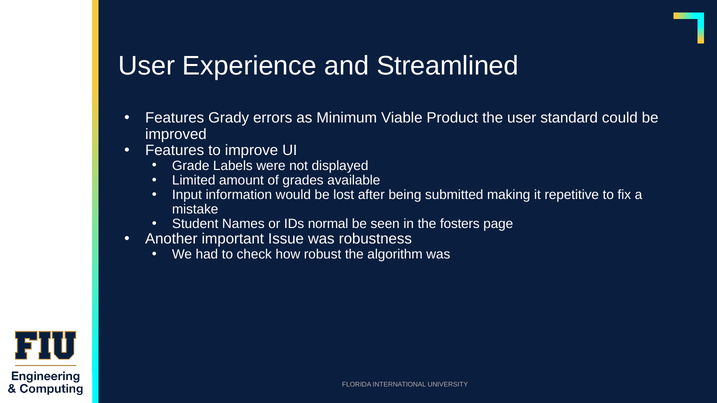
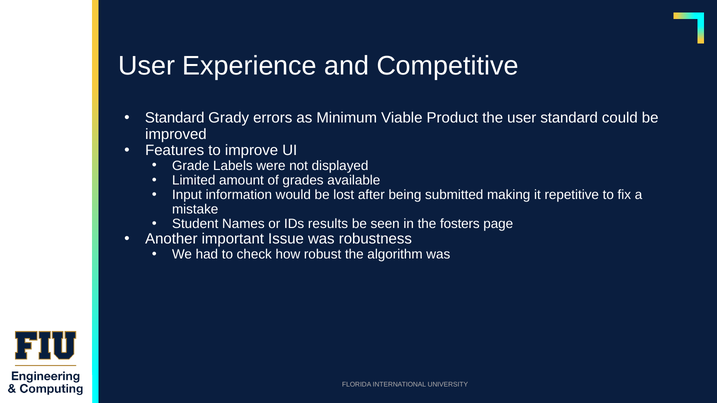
Streamlined: Streamlined -> Competitive
Features at (175, 118): Features -> Standard
normal: normal -> results
